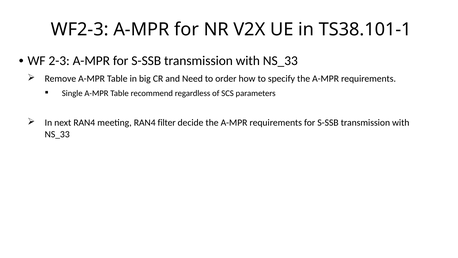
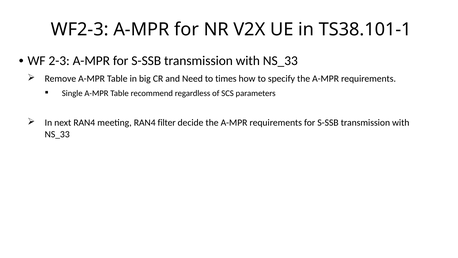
order: order -> times
